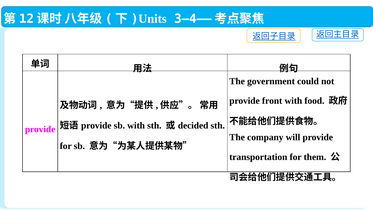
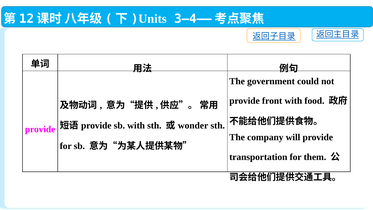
decided: decided -> wonder
